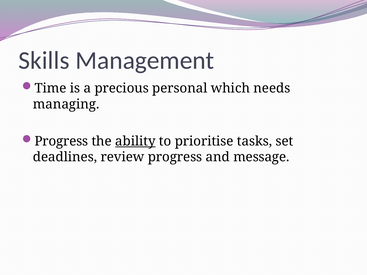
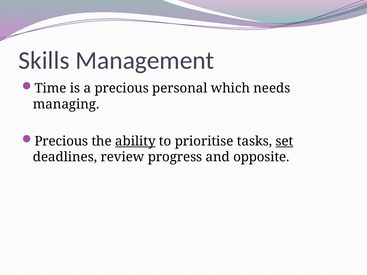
Progress at (61, 141): Progress -> Precious
set underline: none -> present
message: message -> opposite
